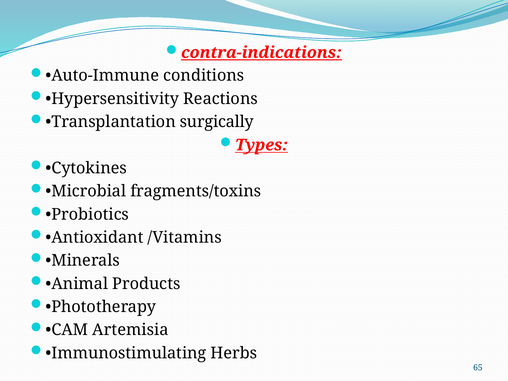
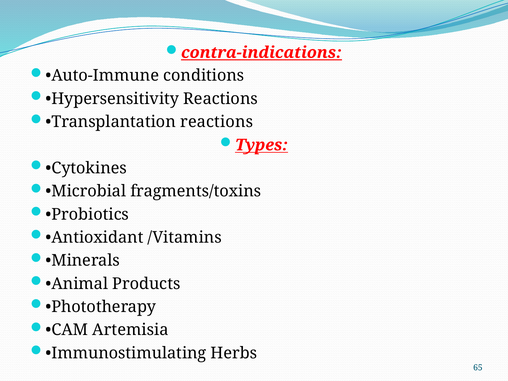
Transplantation surgically: surgically -> reactions
